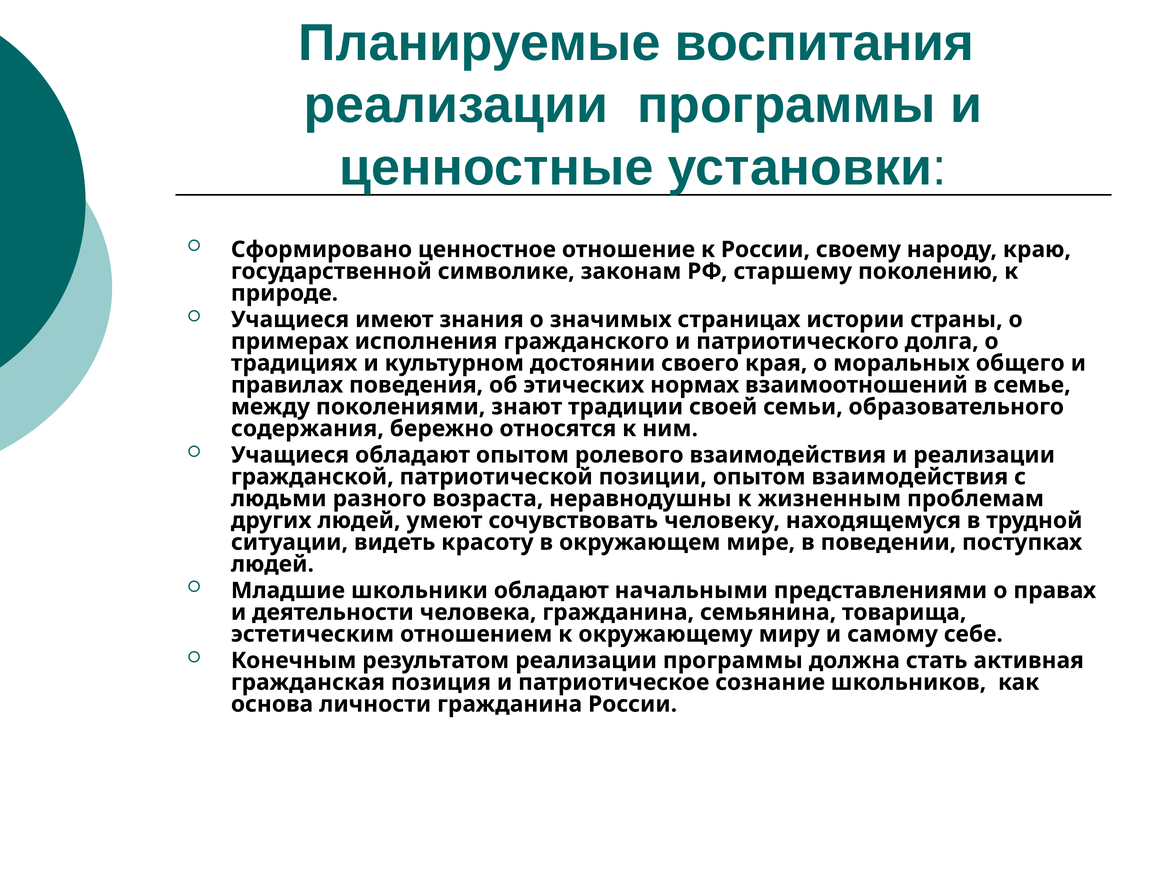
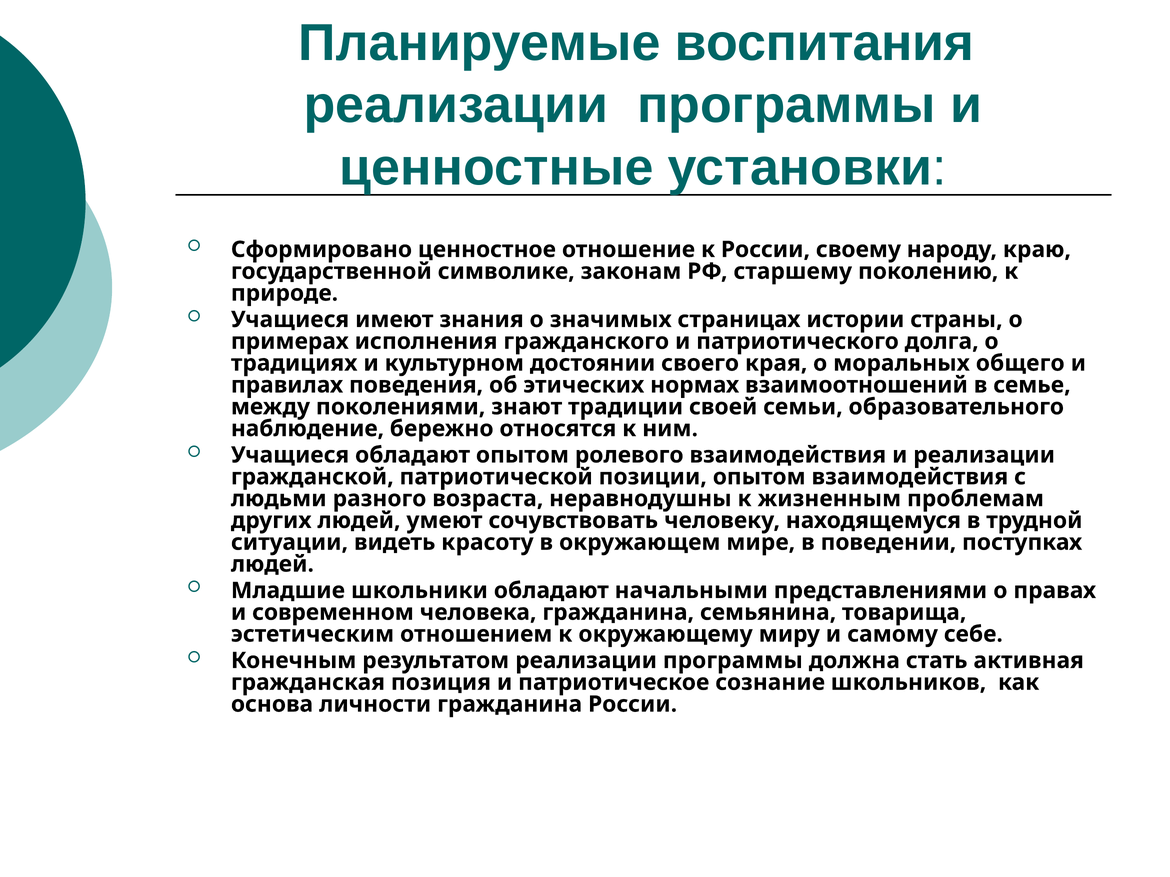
содержания: содержания -> наблюдение
деятельности: деятельности -> современном
